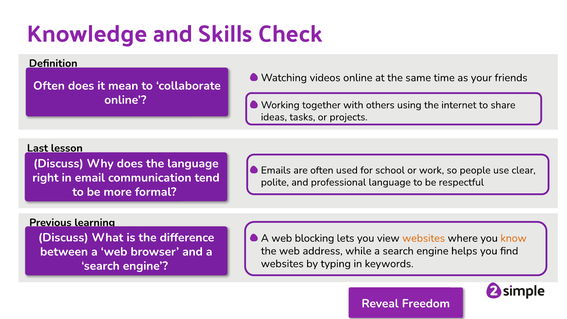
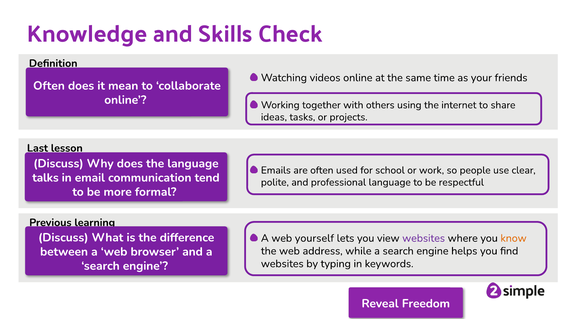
right: right -> talks
blocking: blocking -> yourself
websites at (424, 238) colour: orange -> purple
